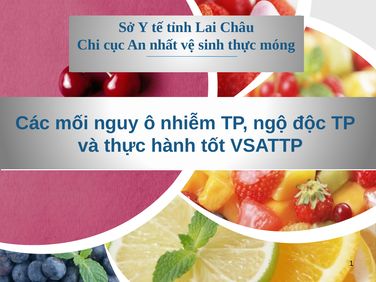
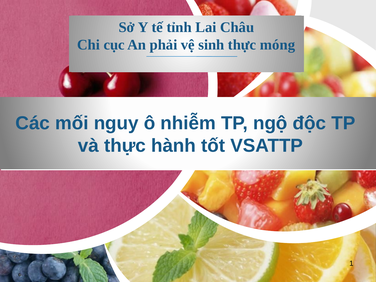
nhất: nhất -> phải
